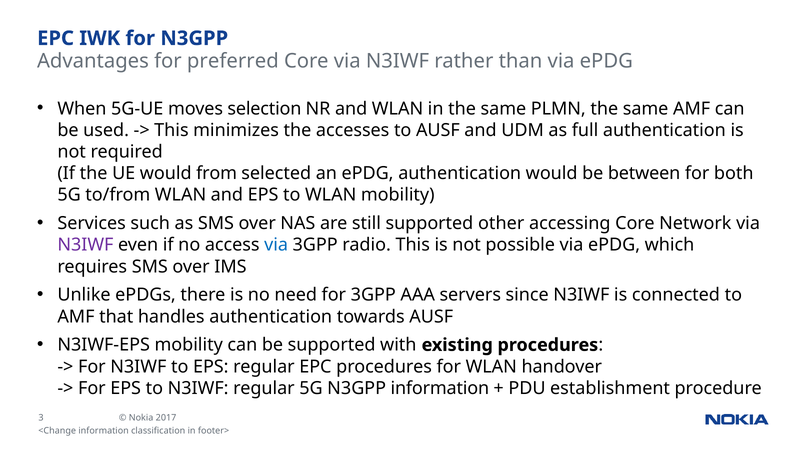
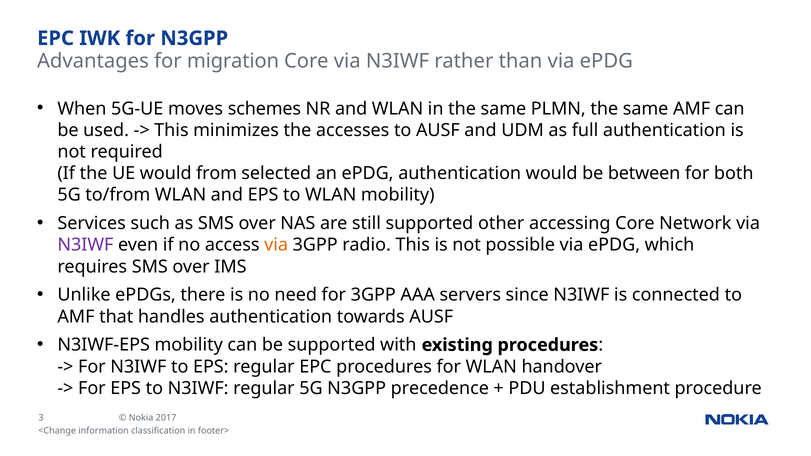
preferred: preferred -> migration
selection: selection -> schemes
via at (276, 245) colour: blue -> orange
N3GPP information: information -> precedence
